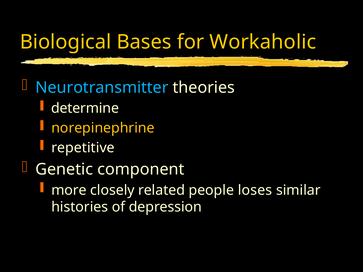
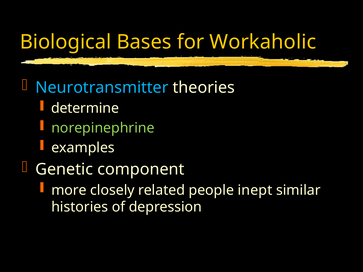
norepinephrine colour: yellow -> light green
repetitive: repetitive -> examples
loses: loses -> inept
